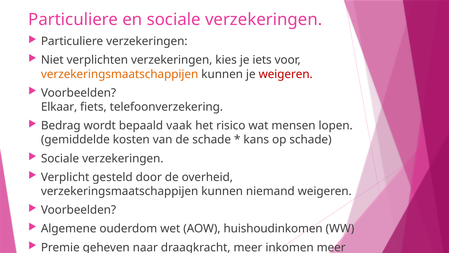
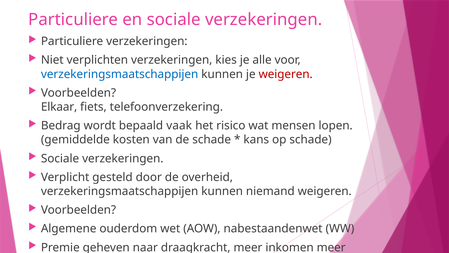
iets: iets -> alle
verzekeringsmaatschappijen at (120, 74) colour: orange -> blue
huishoudinkomen: huishoudinkomen -> nabestaandenwet
